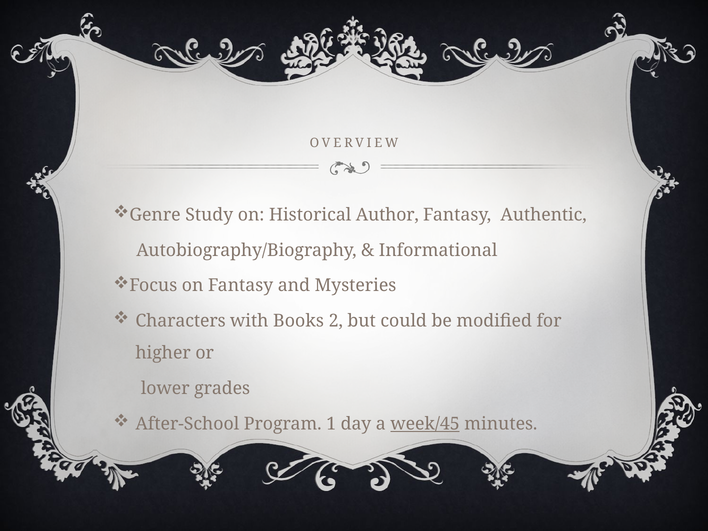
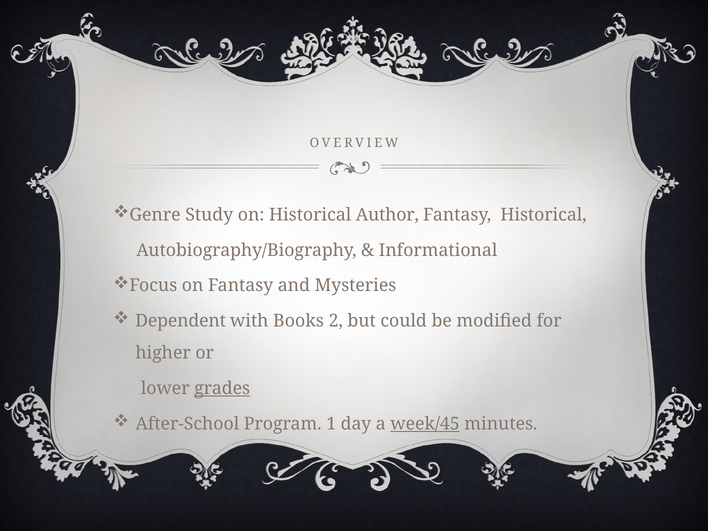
Fantasy Authentic: Authentic -> Historical
Characters: Characters -> Dependent
grades underline: none -> present
